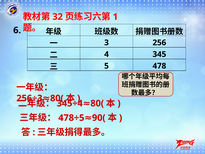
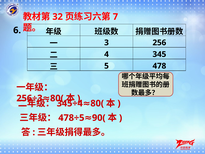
1: 1 -> 7
